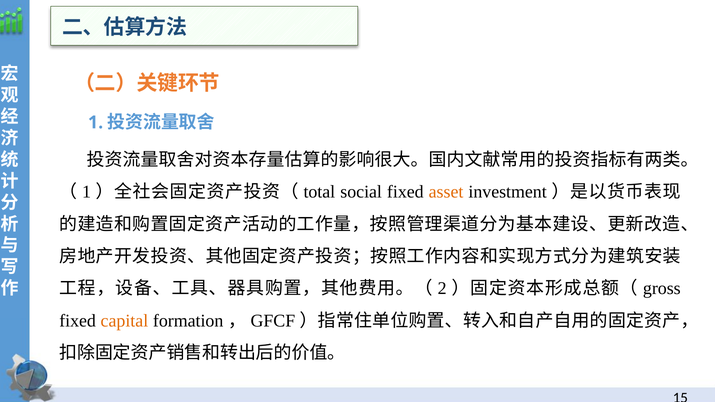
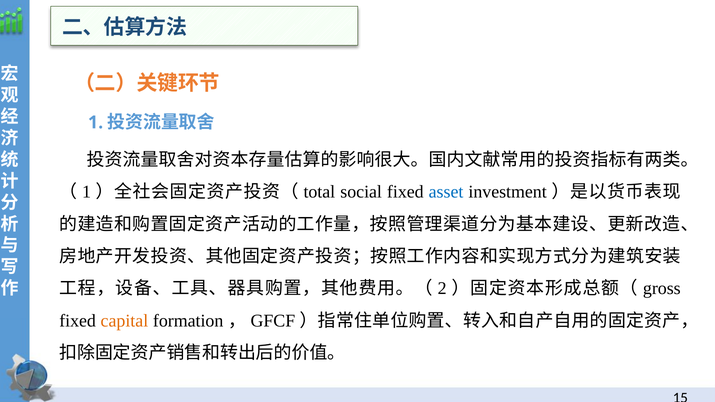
asset colour: orange -> blue
